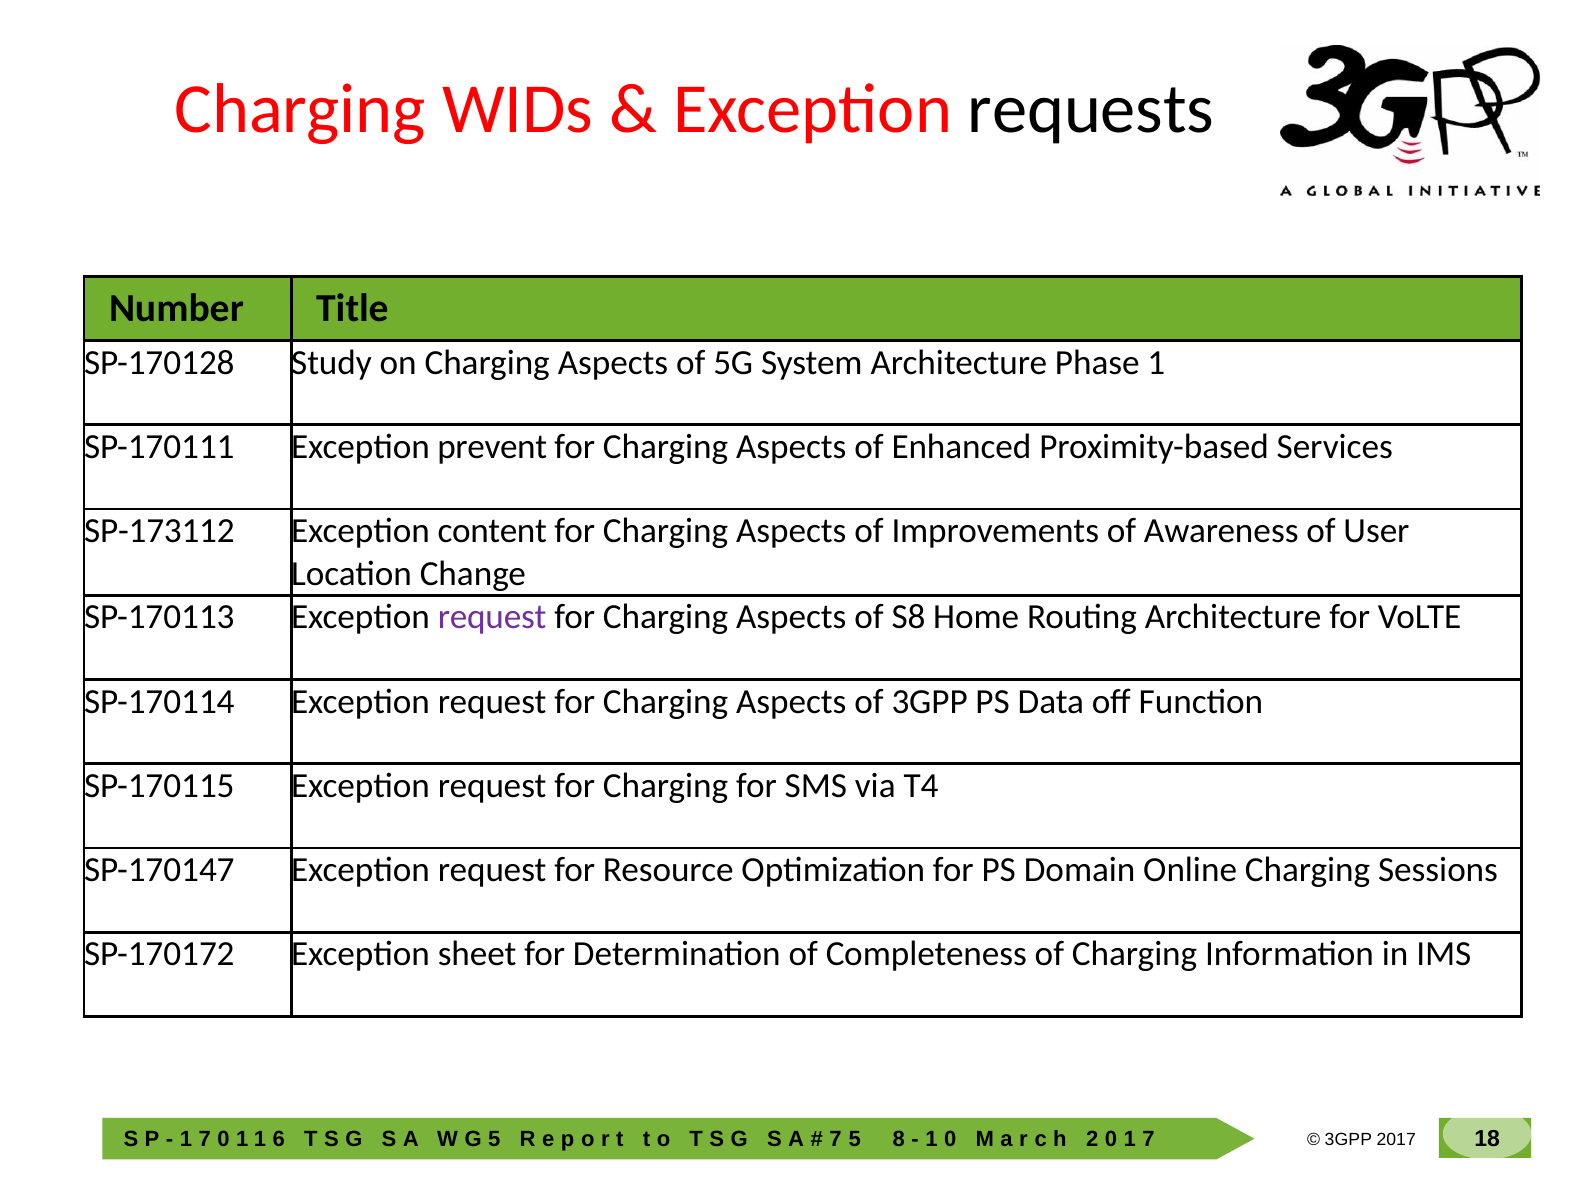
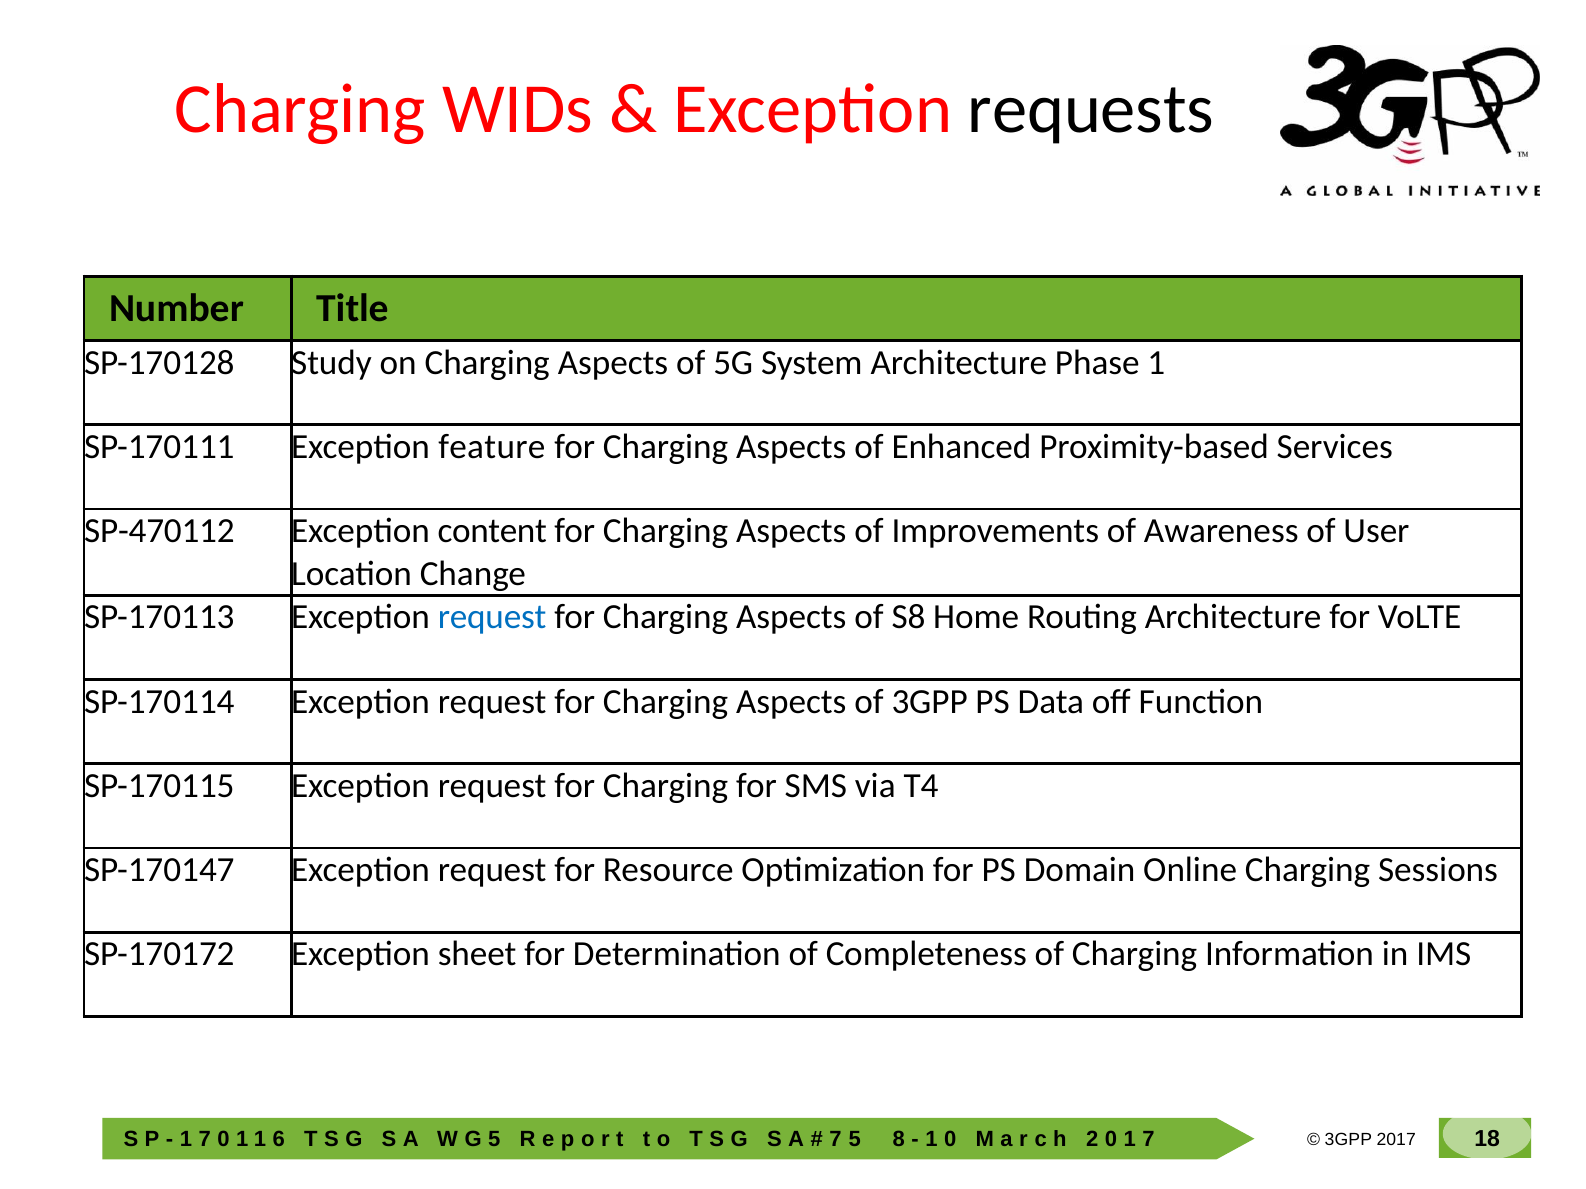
prevent: prevent -> feature
SP-173112: SP-173112 -> SP-470112
request at (492, 617) colour: purple -> blue
